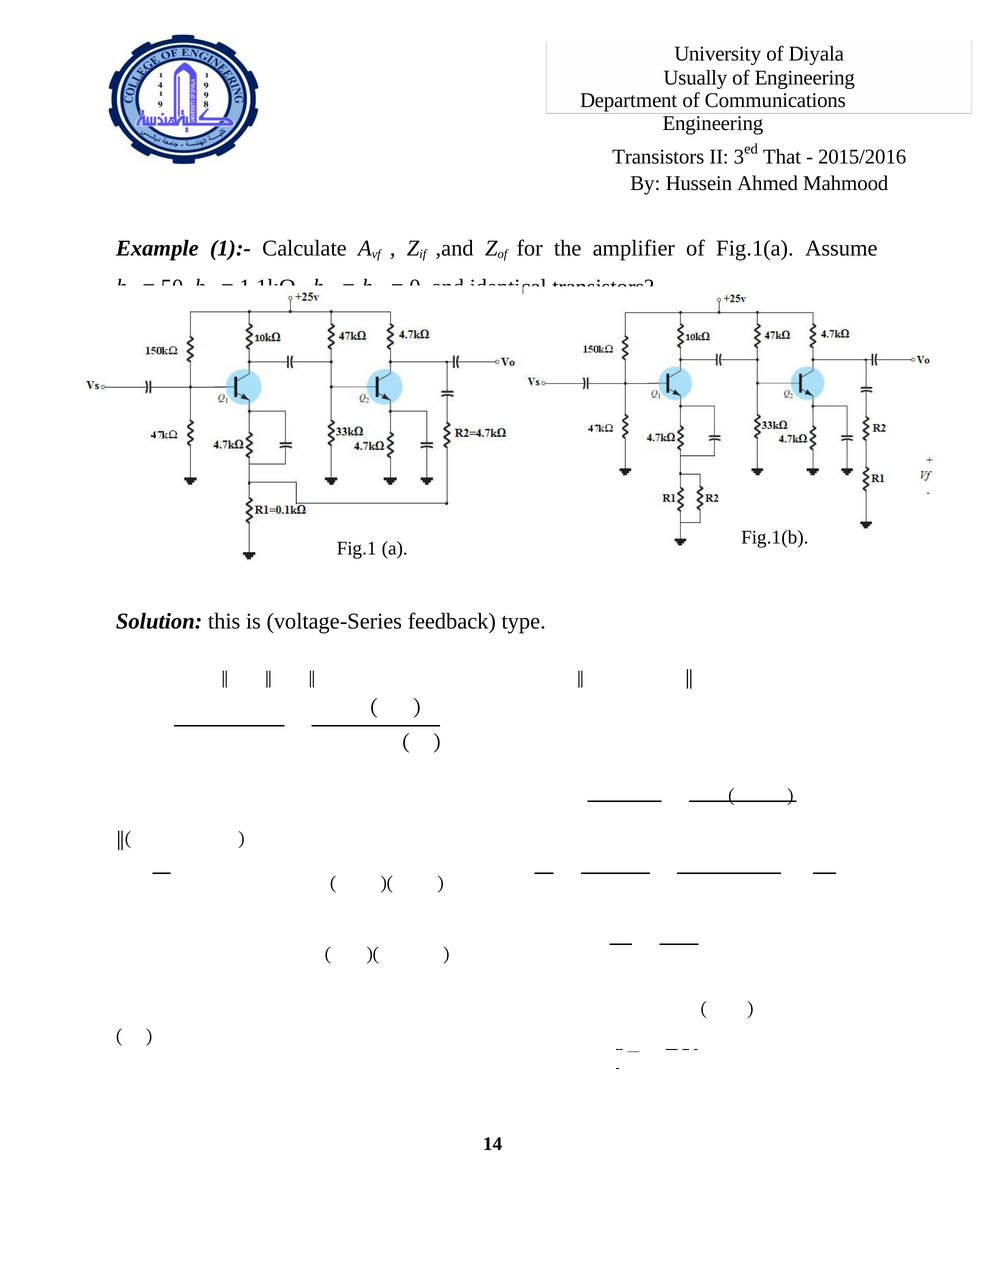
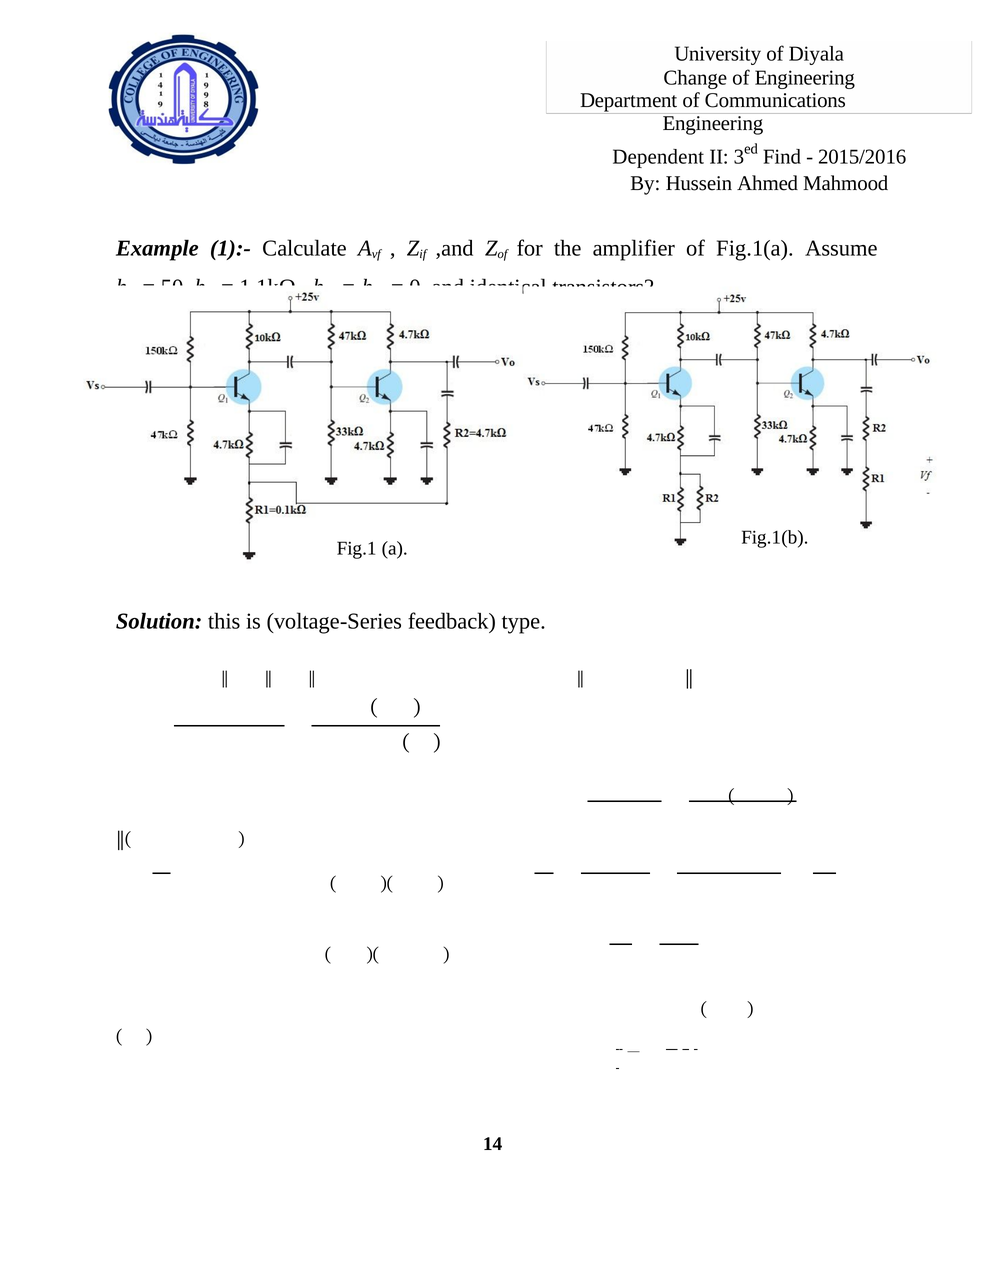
Usually: Usually -> Change
Transistors at (658, 157): Transistors -> Dependent
That: That -> Find
